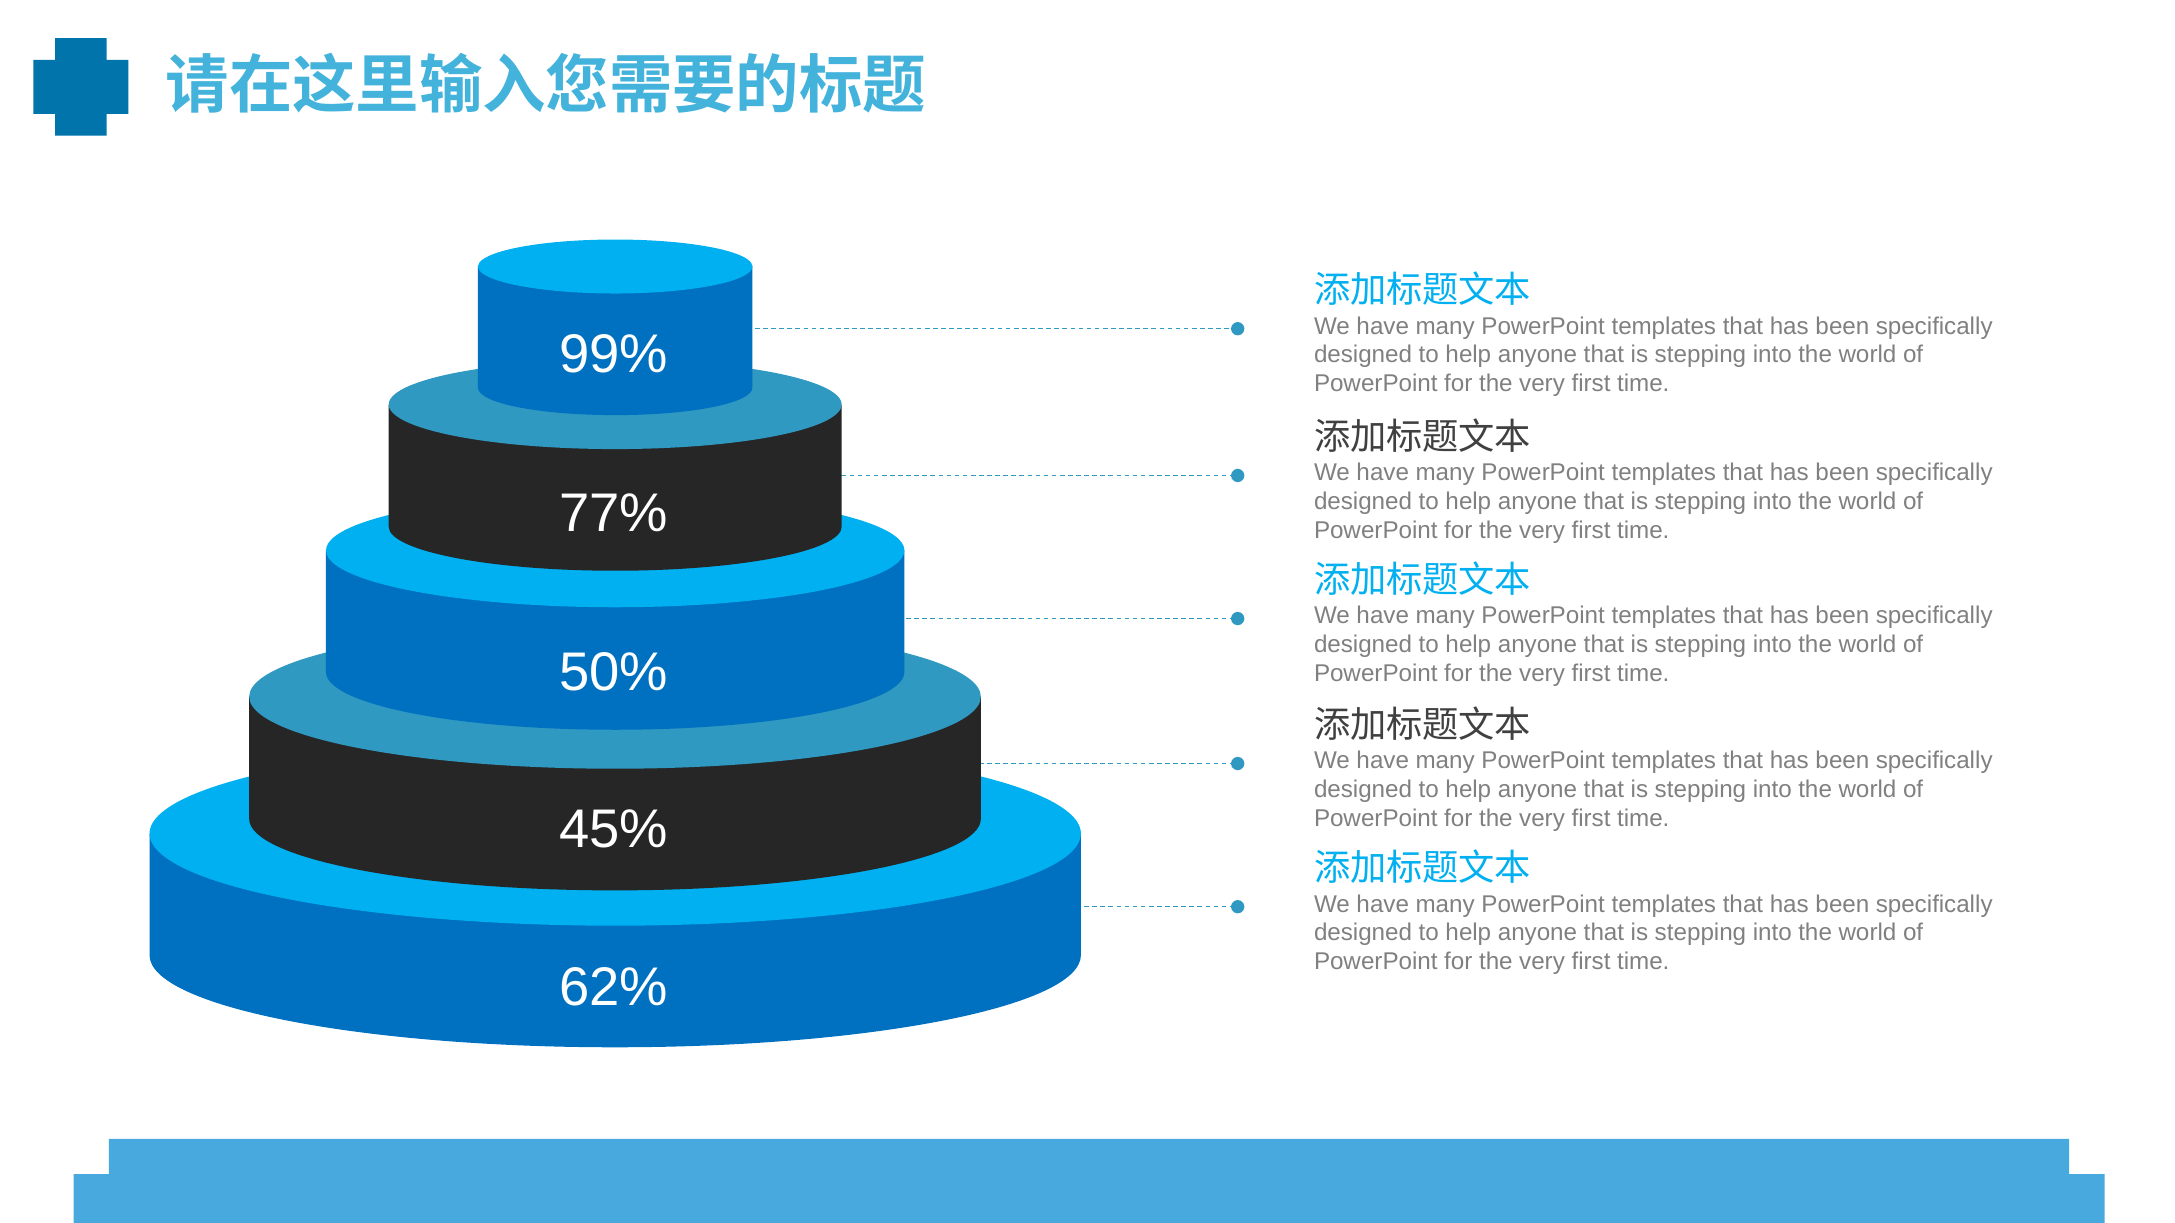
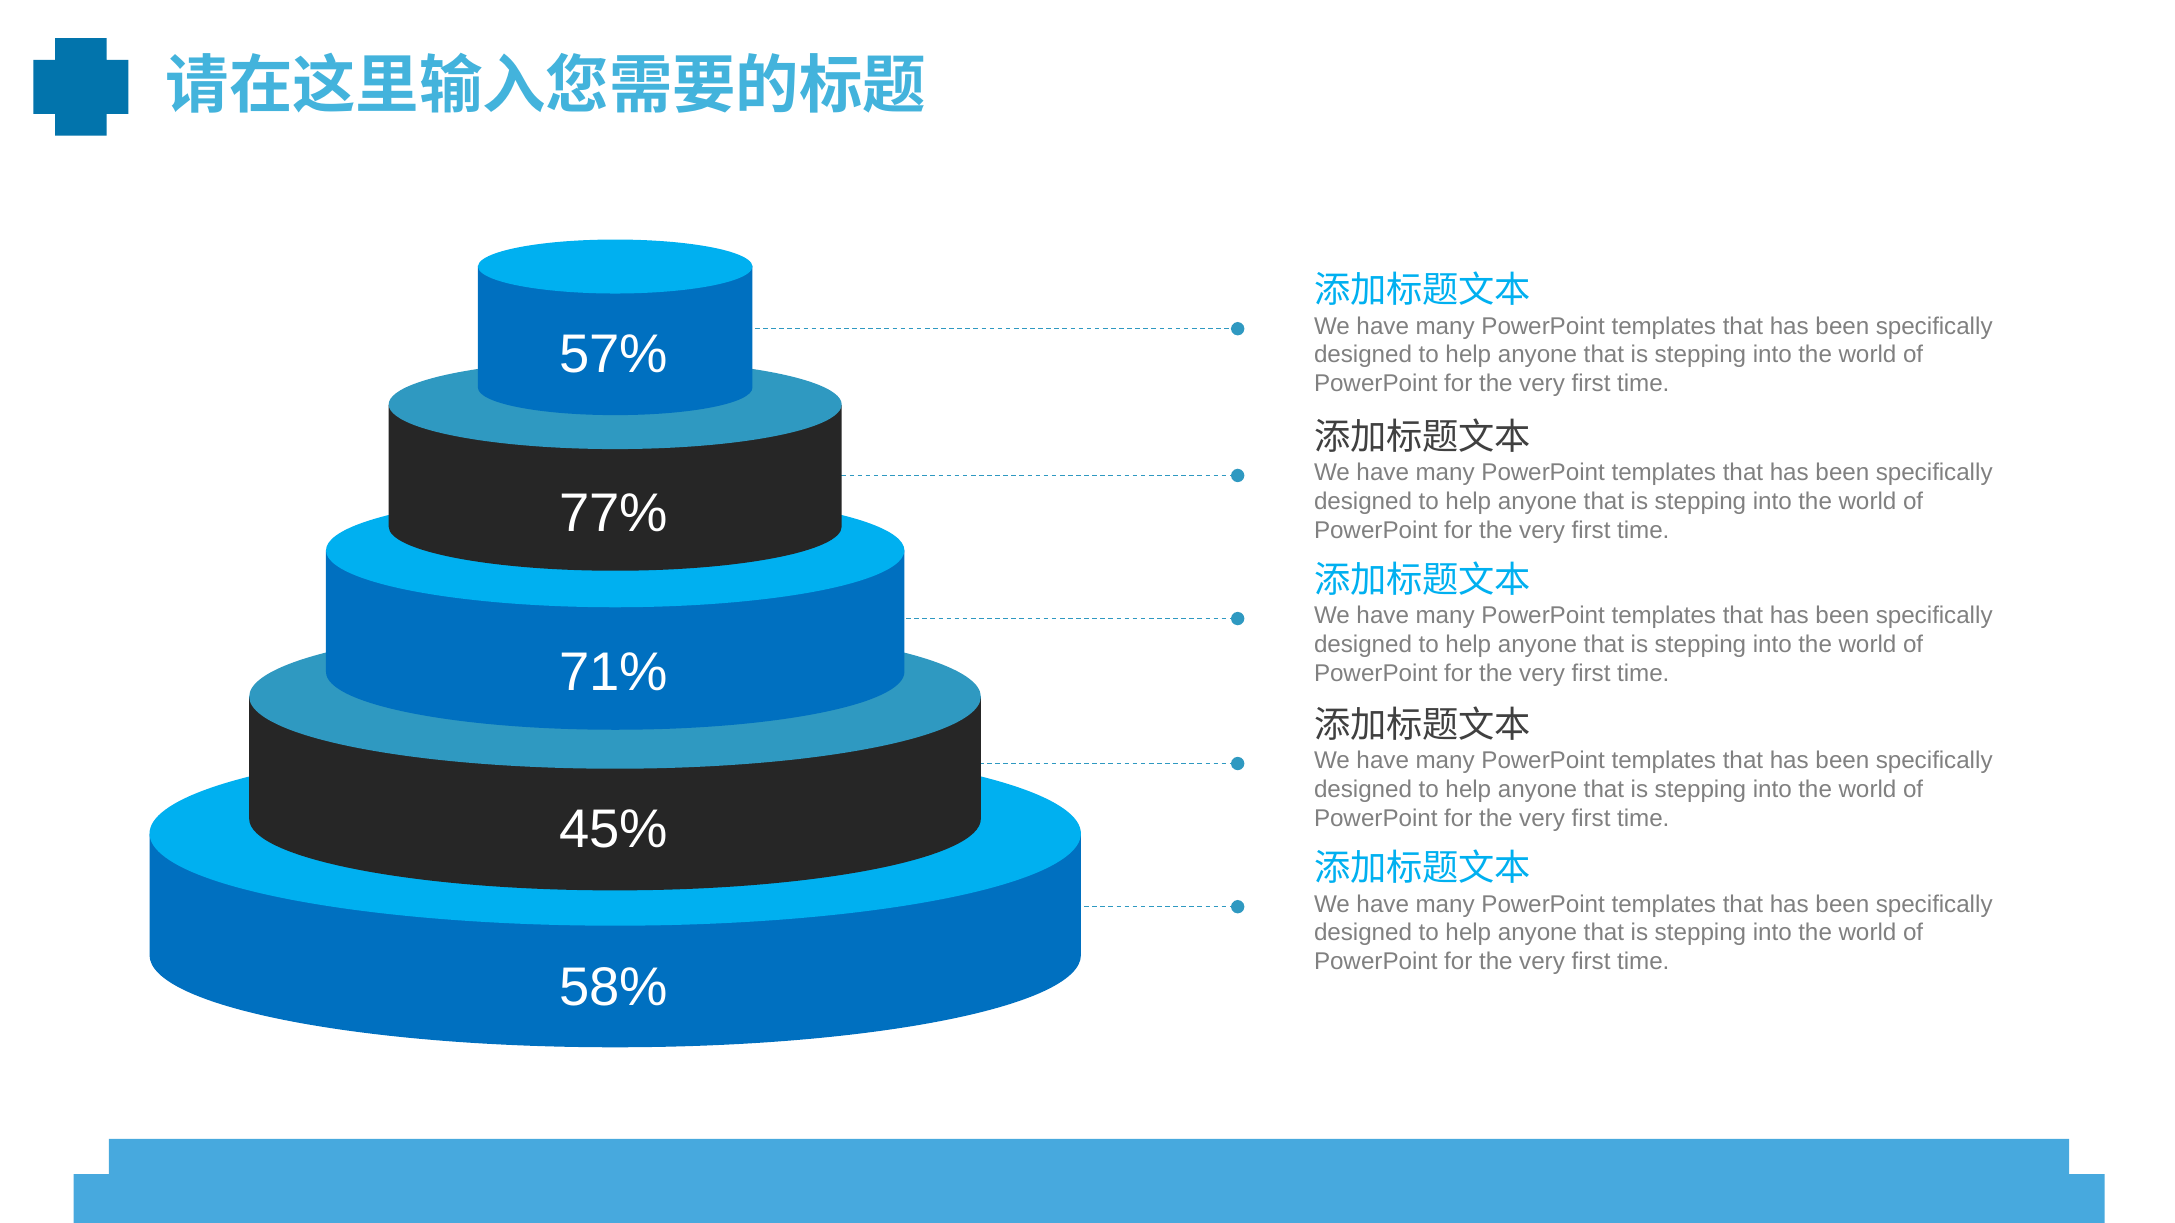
99%: 99% -> 57%
50%: 50% -> 71%
62%: 62% -> 58%
